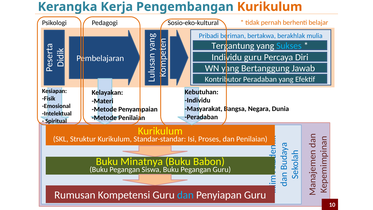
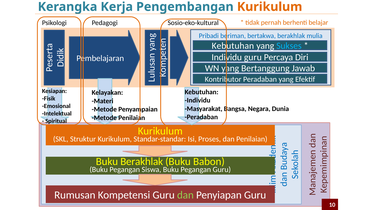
Tergantung at (233, 46): Tergantung -> Kebutuhan
Buku Minatnya: Minatnya -> Berakhlak
dan at (185, 195) colour: light blue -> light green
